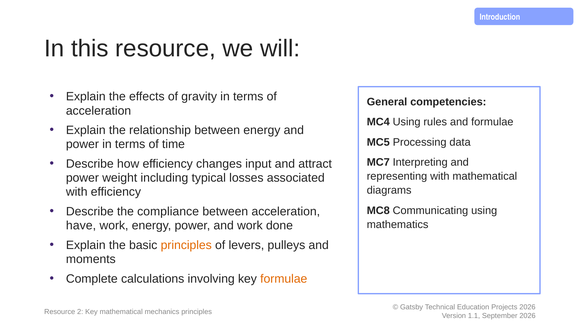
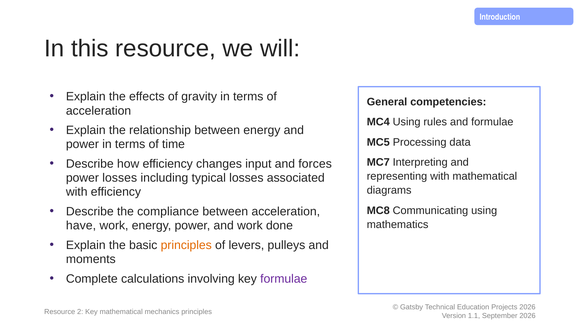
attract: attract -> forces
power weight: weight -> losses
formulae at (284, 279) colour: orange -> purple
